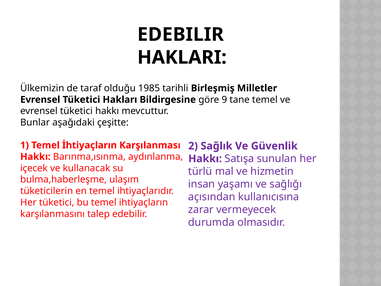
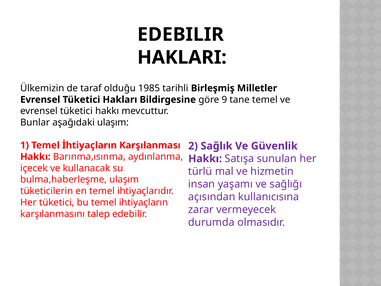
aşağıdaki çeşitte: çeşitte -> ulaşım
